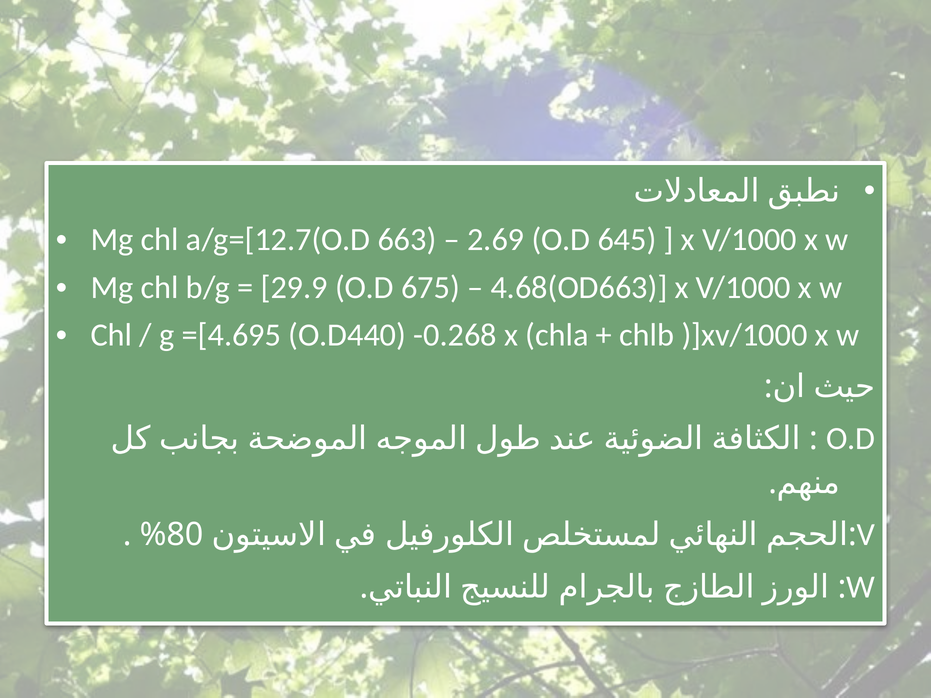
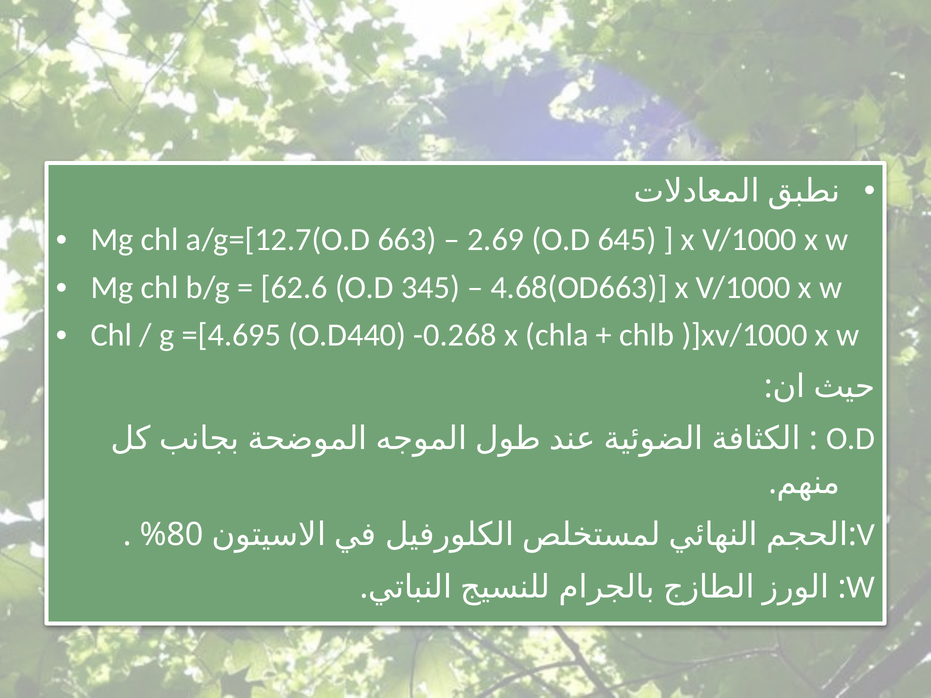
29.9: 29.9 -> 62.6
675: 675 -> 345
